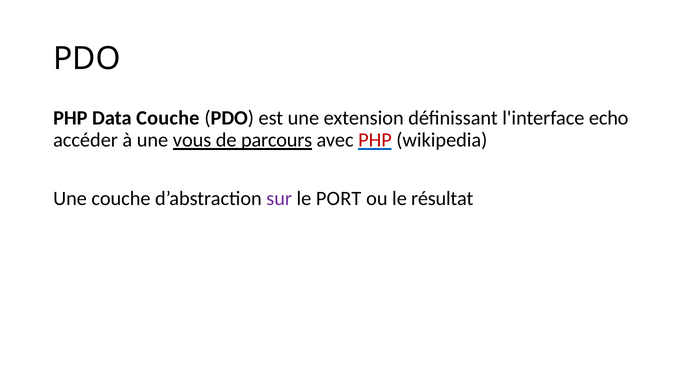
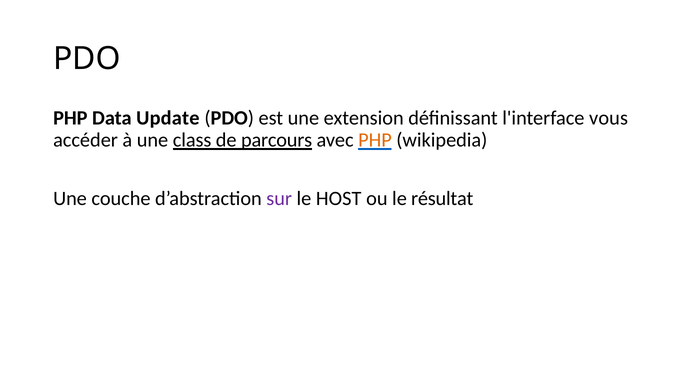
Data Couche: Couche -> Update
echo: echo -> vous
vous: vous -> class
PHP at (375, 140) colour: red -> orange
PORT: PORT -> HOST
